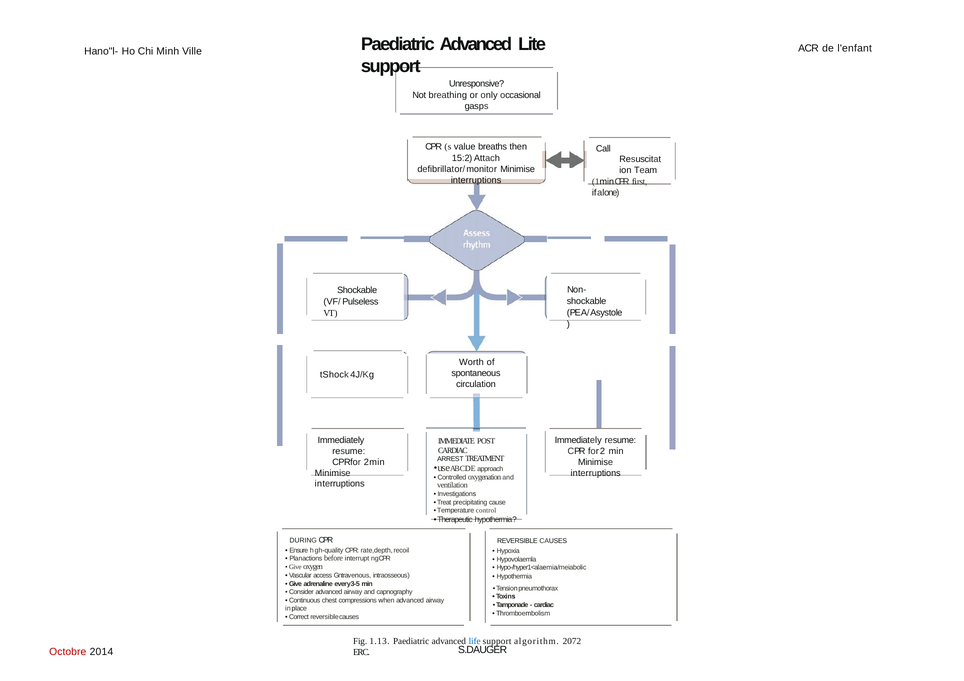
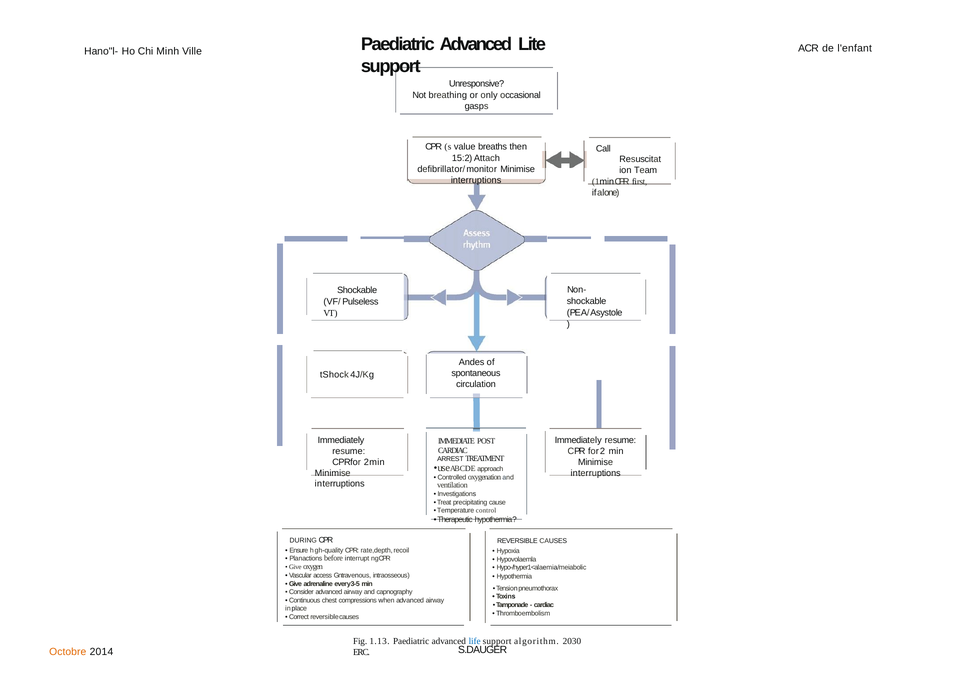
Worth: Worth -> Andes
2072: 2072 -> 2030
Octobre colour: red -> orange
